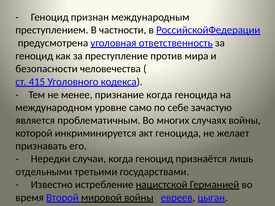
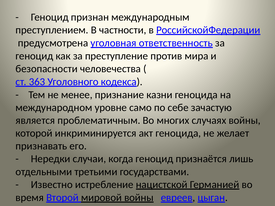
415: 415 -> 363
признание когда: когда -> казни
